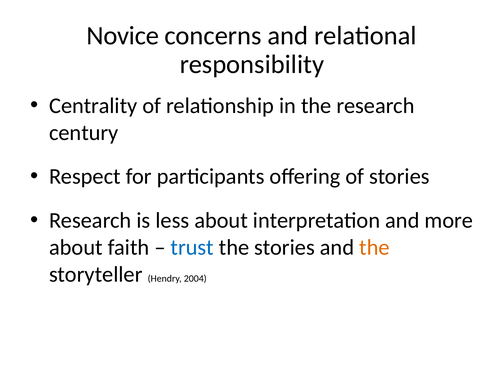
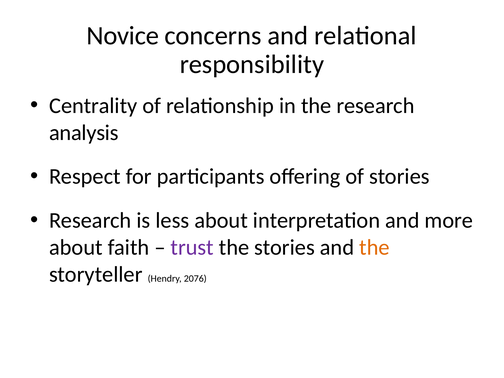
century: century -> analysis
trust colour: blue -> purple
2004: 2004 -> 2076
